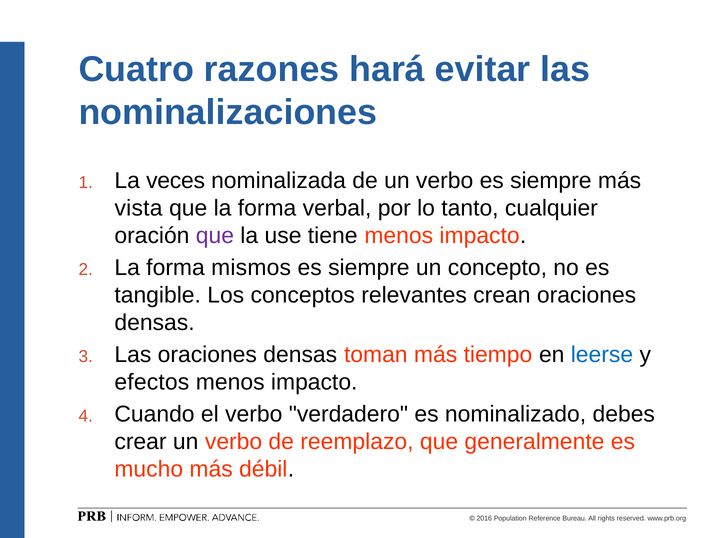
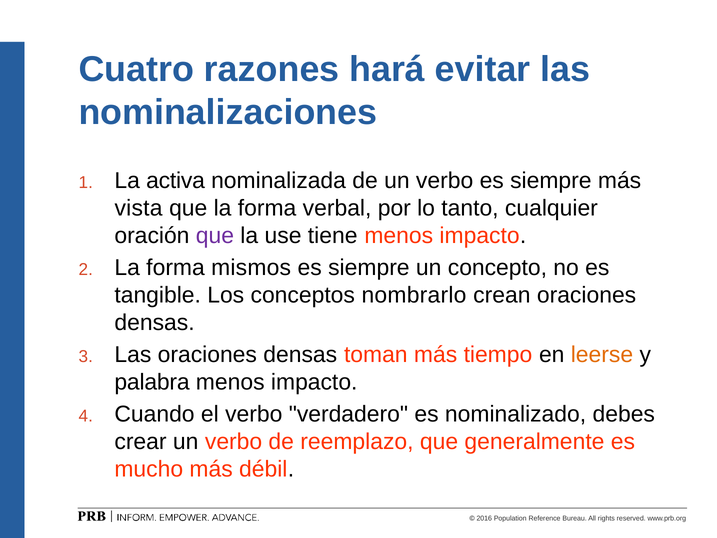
veces: veces -> activa
relevantes: relevantes -> nombrarlo
leerse colour: blue -> orange
efectos: efectos -> palabra
